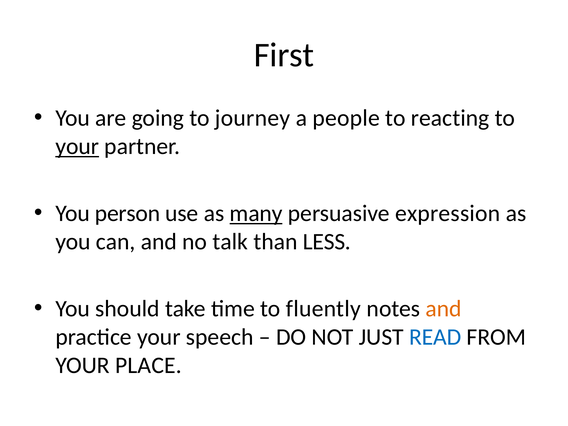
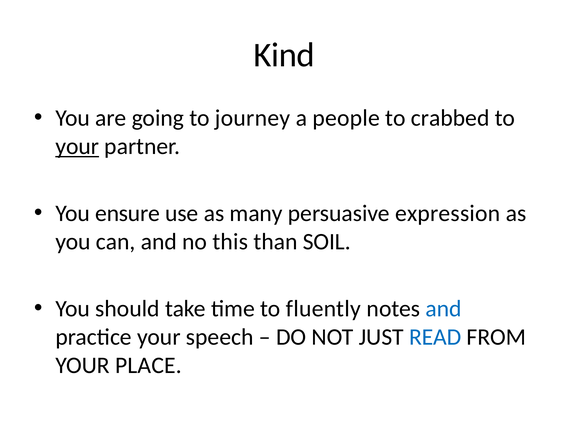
First: First -> Kind
reacting: reacting -> crabbed
person: person -> ensure
many underline: present -> none
talk: talk -> this
LESS: LESS -> SOIL
and at (444, 309) colour: orange -> blue
